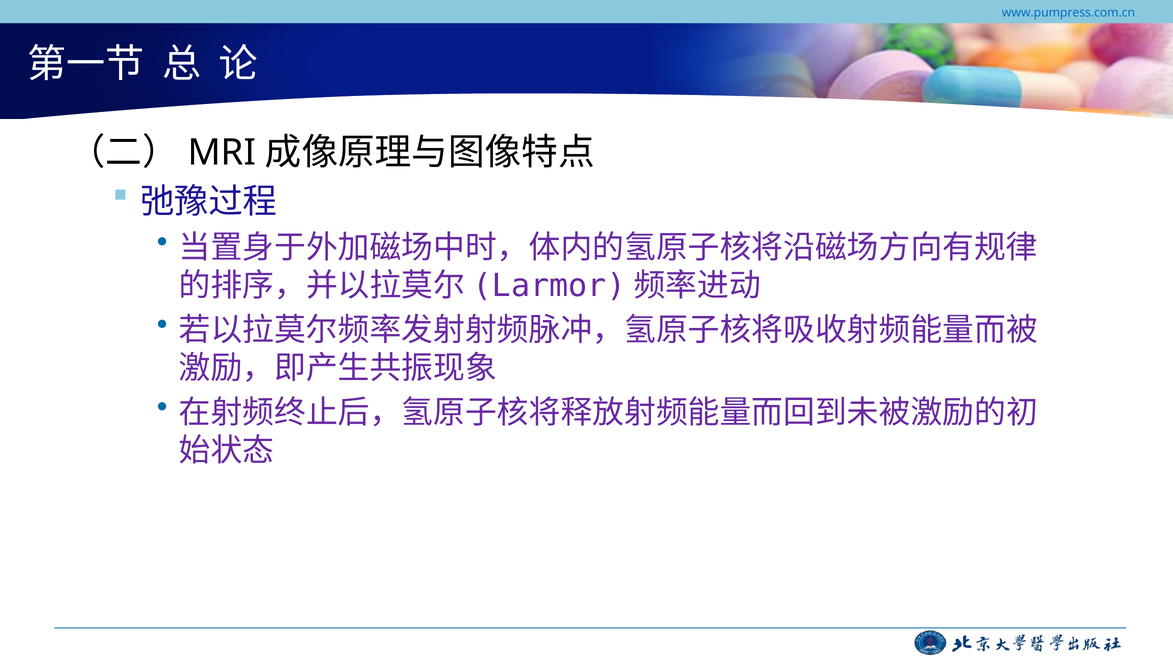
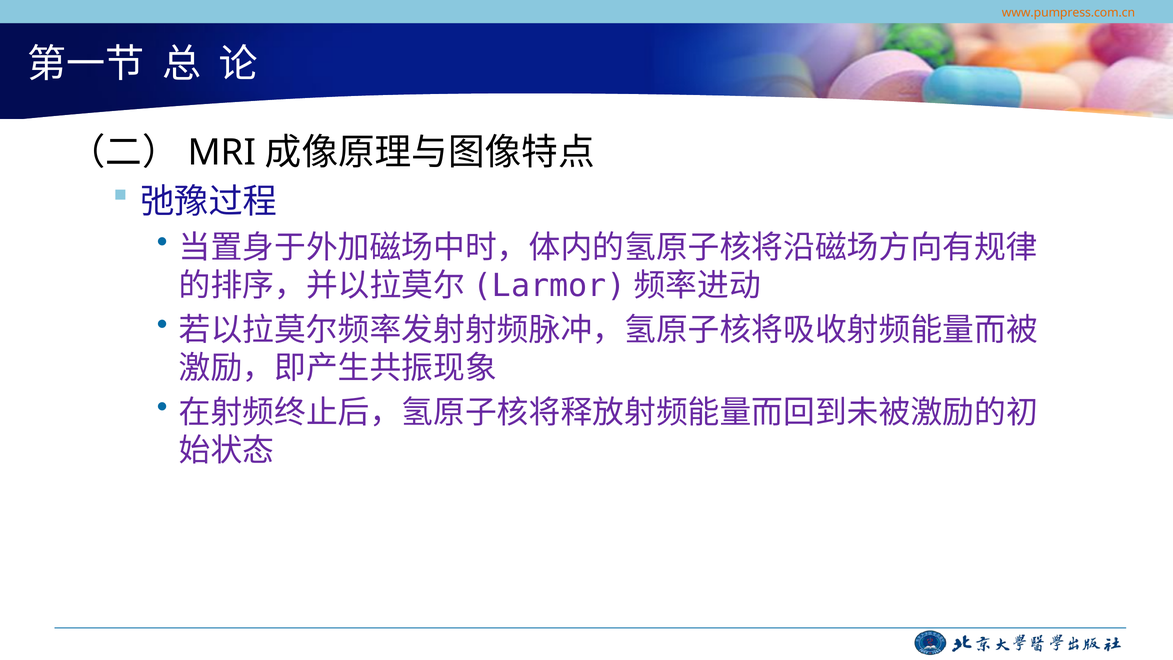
www.pumpress.com.cn colour: blue -> orange
